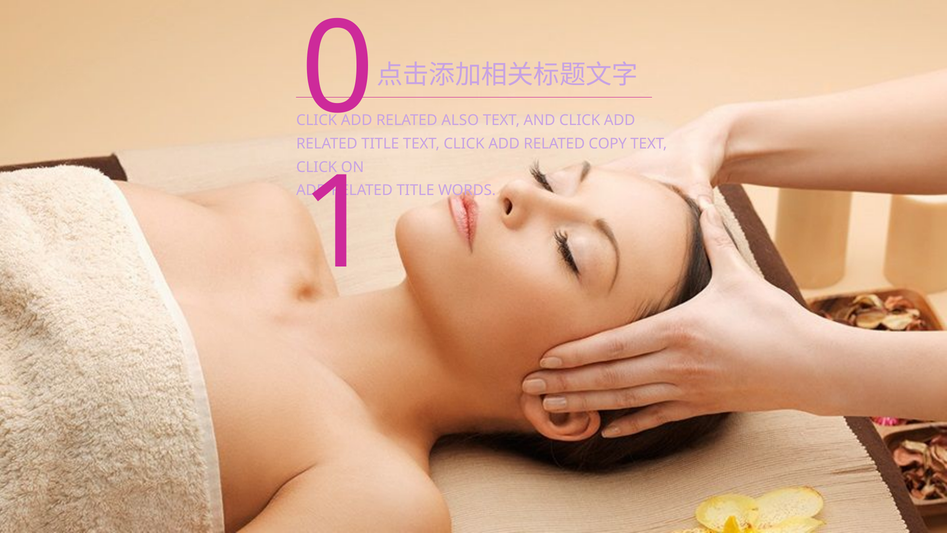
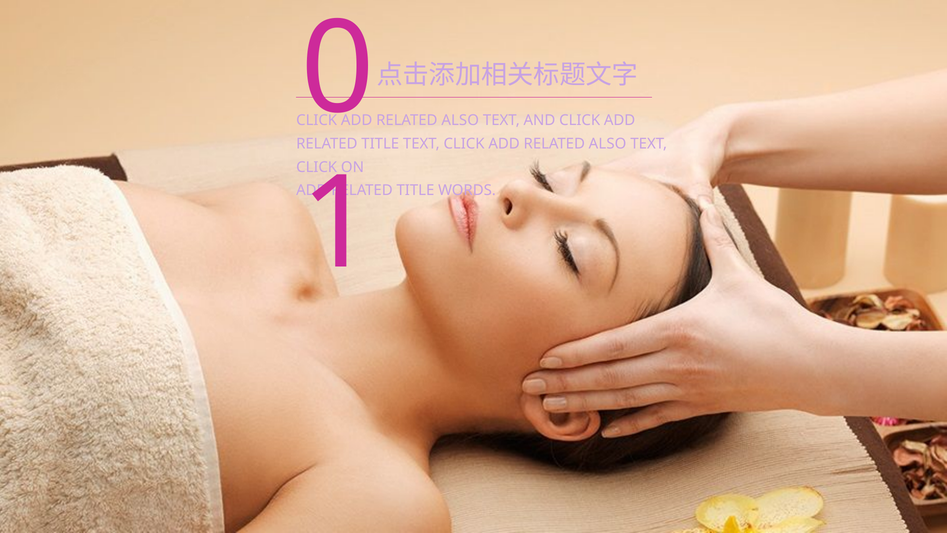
COPY at (608, 144): COPY -> ALSO
